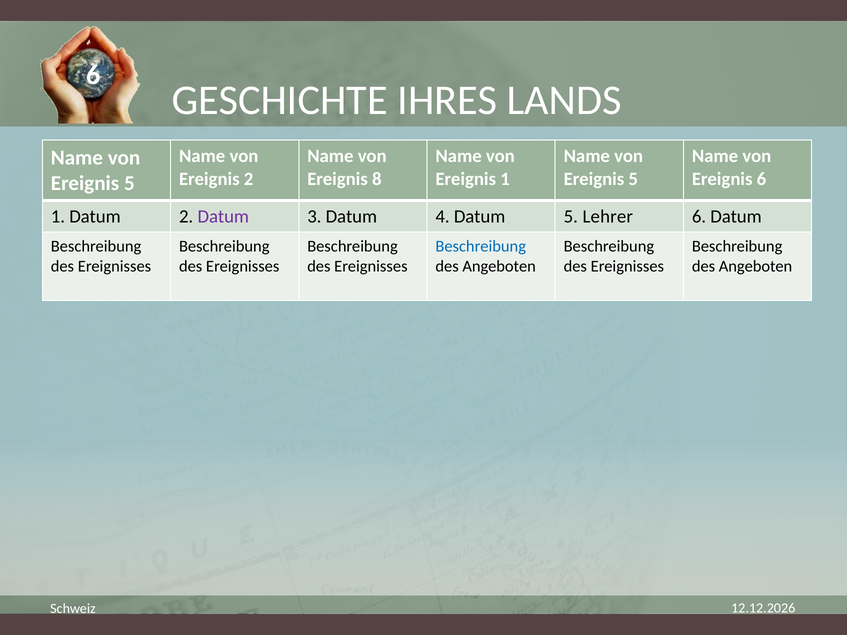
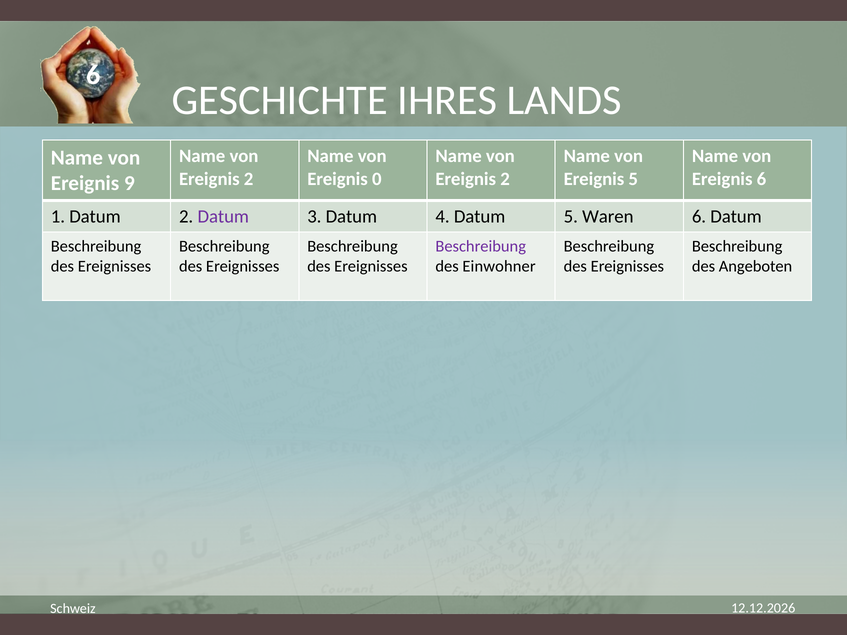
8: 8 -> 0
1 at (505, 179): 1 -> 2
5 at (129, 184): 5 -> 9
Lehrer: Lehrer -> Waren
Beschreibung at (481, 246) colour: blue -> purple
Angeboten at (499, 267): Angeboten -> Einwohner
